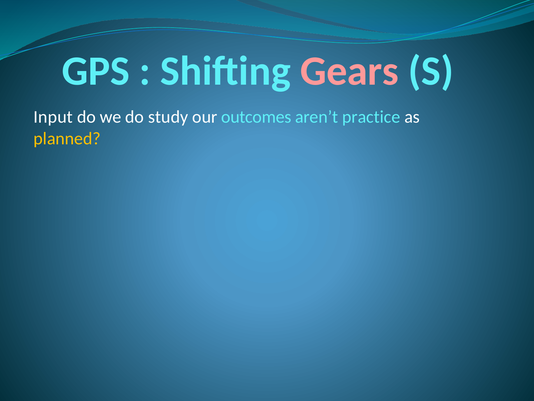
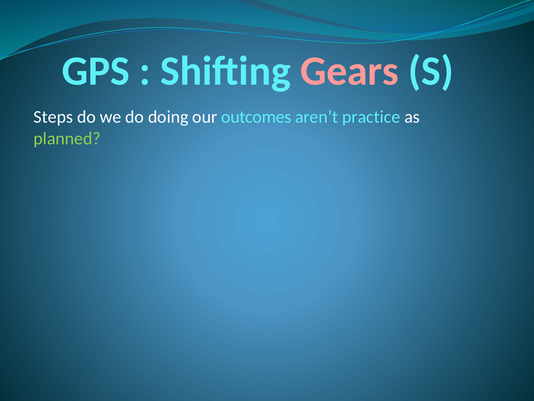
Input: Input -> Steps
study: study -> doing
planned colour: yellow -> light green
